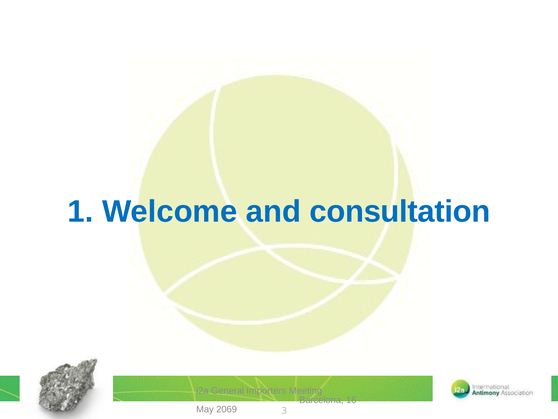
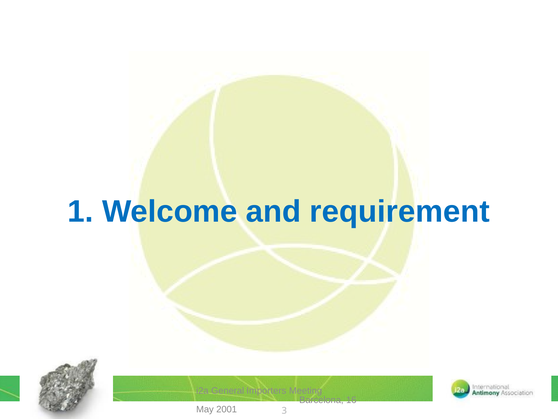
consultation: consultation -> requirement
2069: 2069 -> 2001
